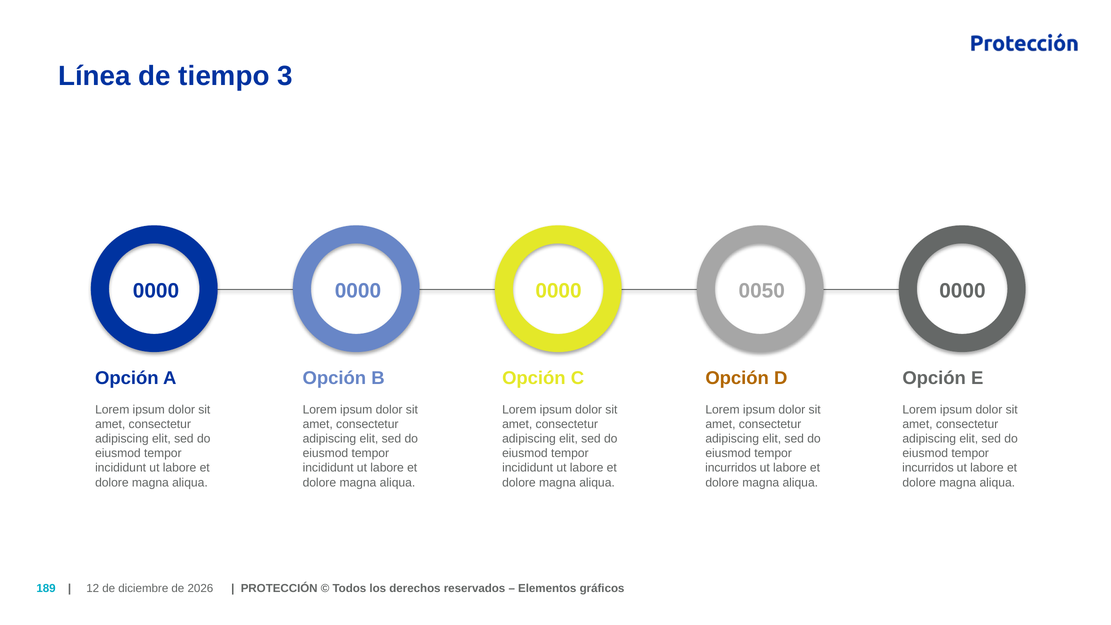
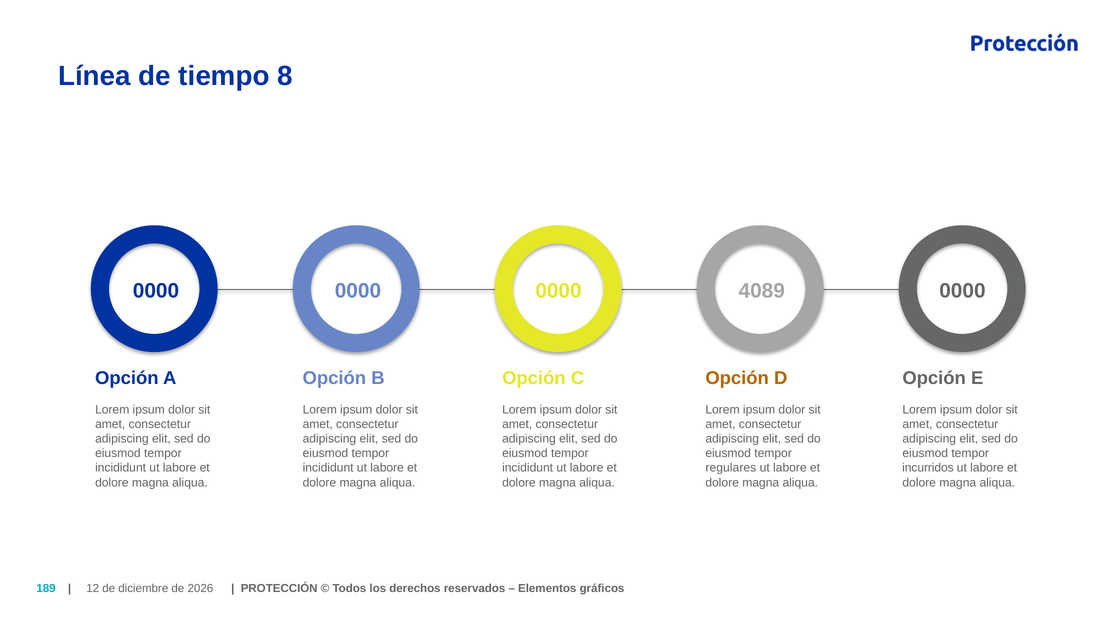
3: 3 -> 8
0050: 0050 -> 4089
incurridos at (731, 468): incurridos -> regulares
